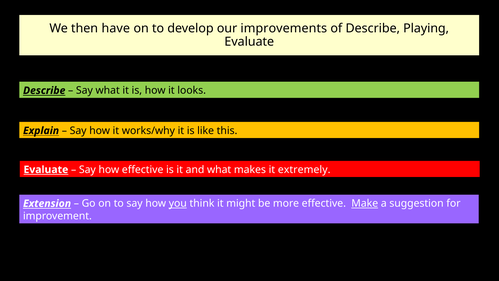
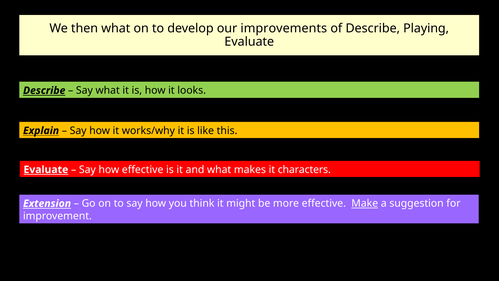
then have: have -> what
extremely: extremely -> characters
you underline: present -> none
